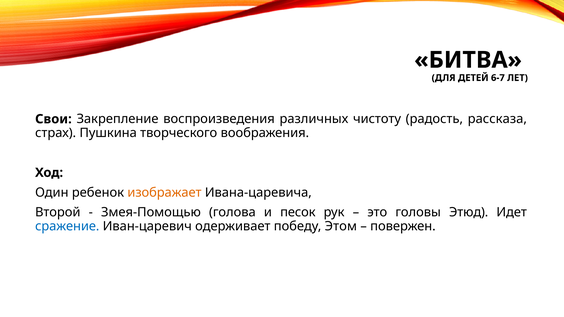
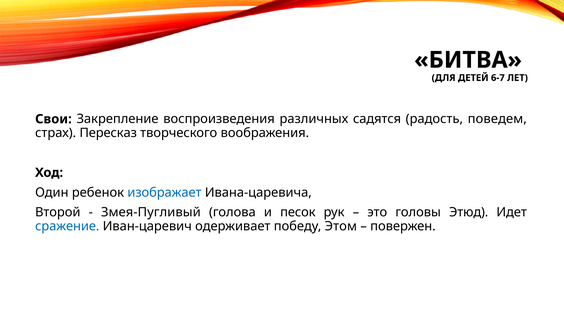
чистоту: чистоту -> садятся
рассказа: рассказа -> поведем
Пушкина: Пушкина -> Пересказ
изображает colour: orange -> blue
Змея-Помощью: Змея-Помощью -> Змея-Пугливый
